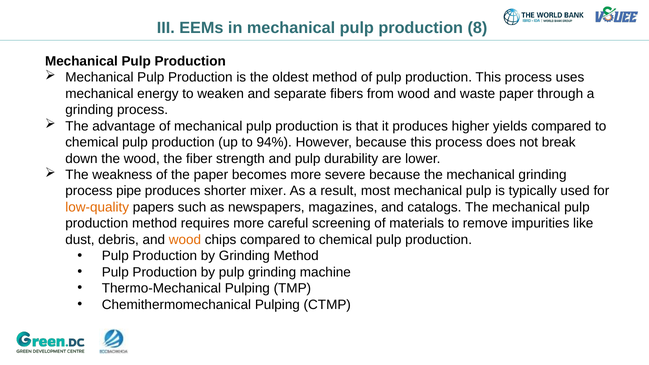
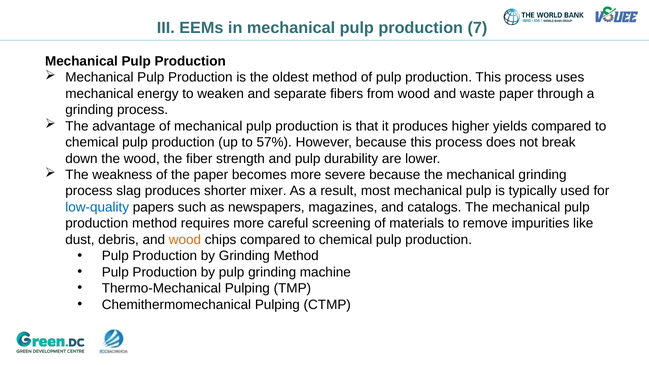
8: 8 -> 7
94%: 94% -> 57%
pipe: pipe -> slag
low-quality colour: orange -> blue
